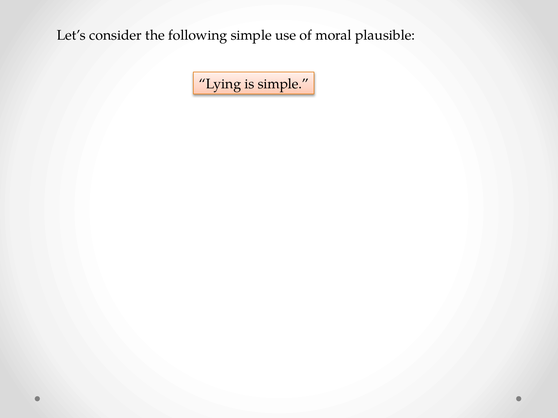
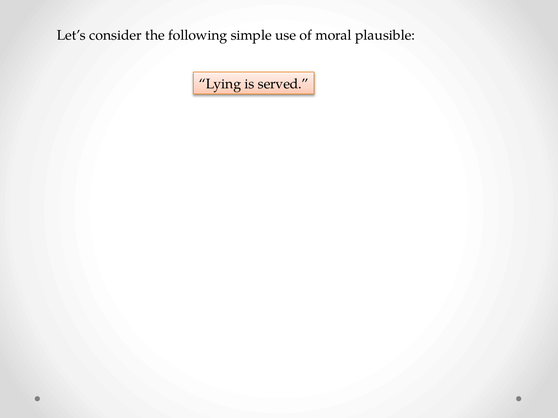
is simple: simple -> served
